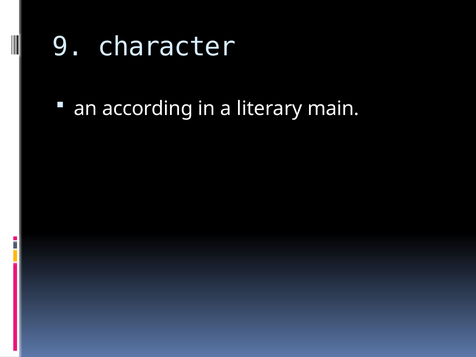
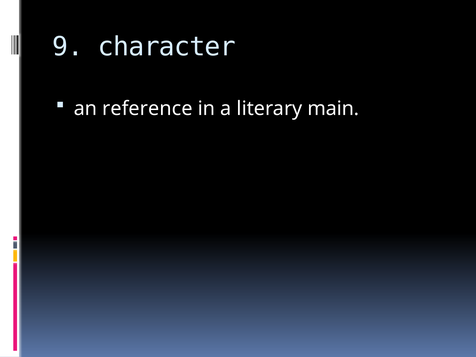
according: according -> reference
